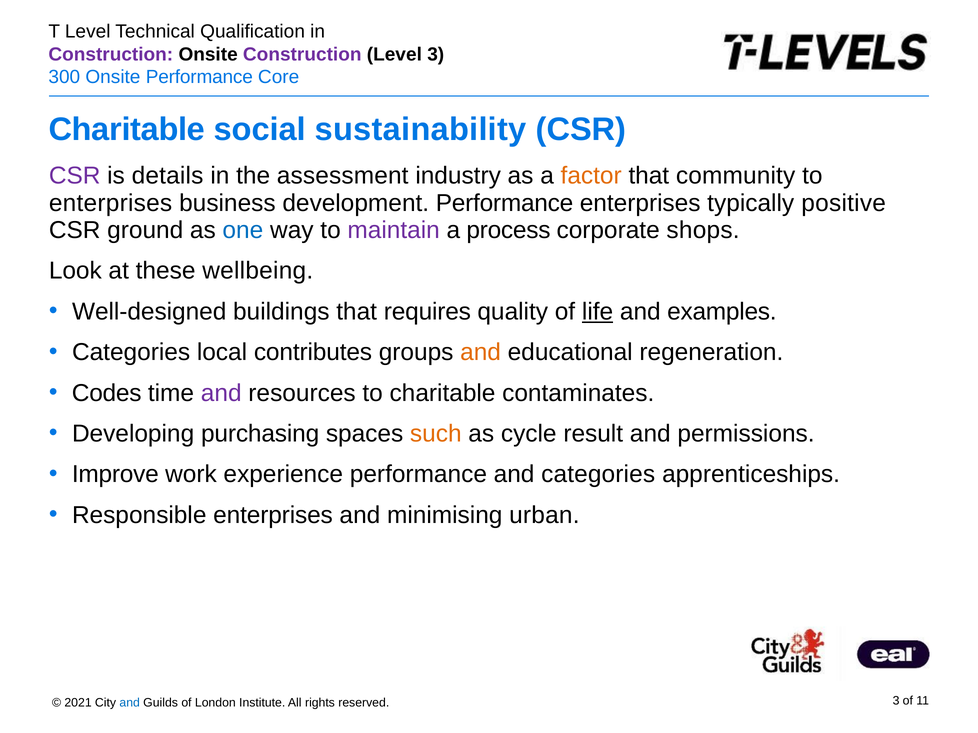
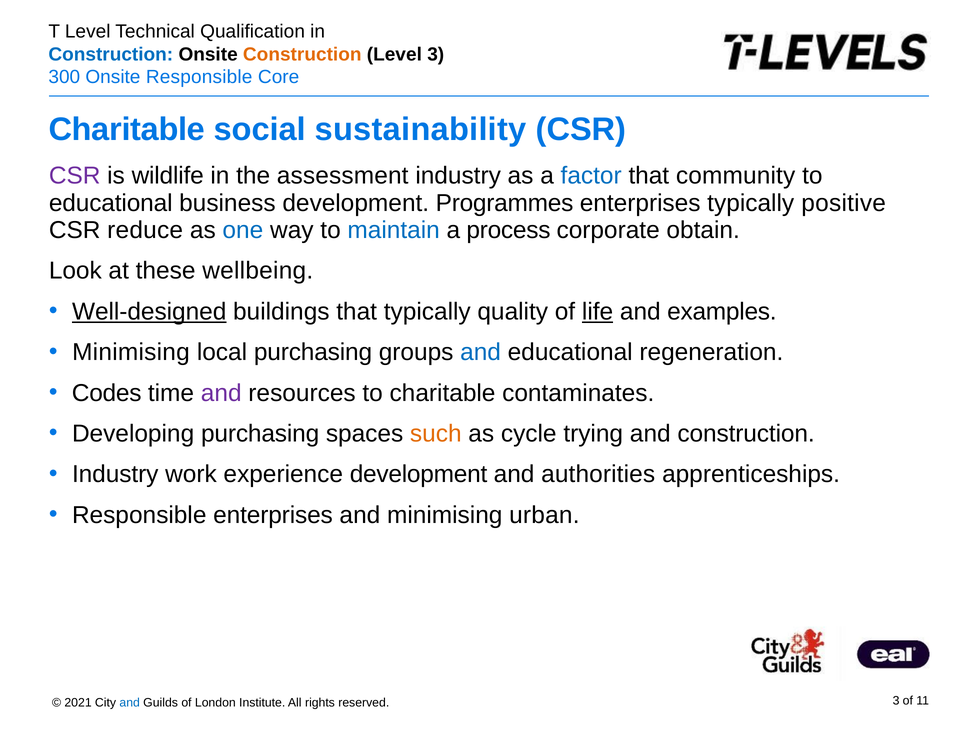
Construction at (111, 54) colour: purple -> blue
Construction at (302, 54) colour: purple -> orange
Performance at (199, 77): Performance -> Responsible
details: details -> wildlife
factor colour: orange -> blue
enterprises at (111, 203): enterprises -> educational
development Performance: Performance -> Programmes
ground: ground -> reduce
maintain colour: purple -> blue
shops: shops -> obtain
Well-designed underline: none -> present
that requires: requires -> typically
Categories at (131, 353): Categories -> Minimising
local contributes: contributes -> purchasing
and at (481, 353) colour: orange -> blue
result: result -> trying
and permissions: permissions -> construction
Improve at (115, 475): Improve -> Industry
experience performance: performance -> development
and categories: categories -> authorities
